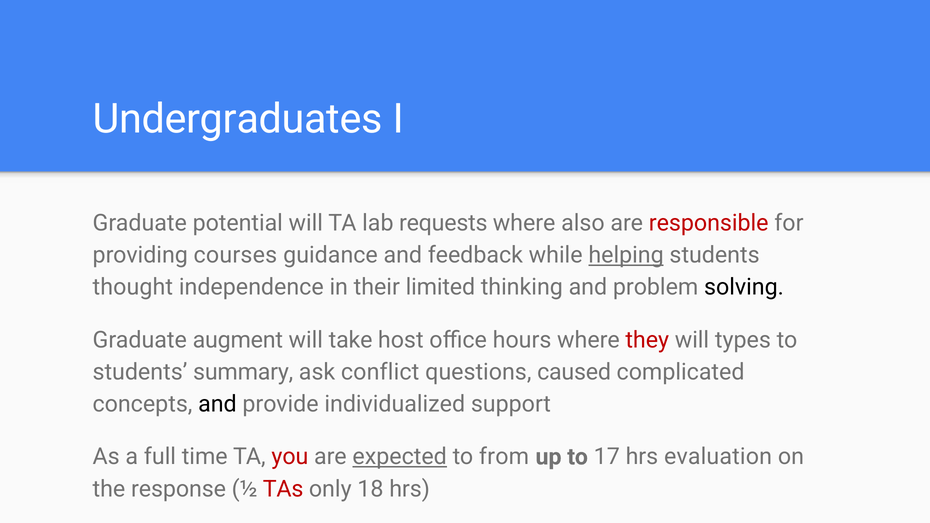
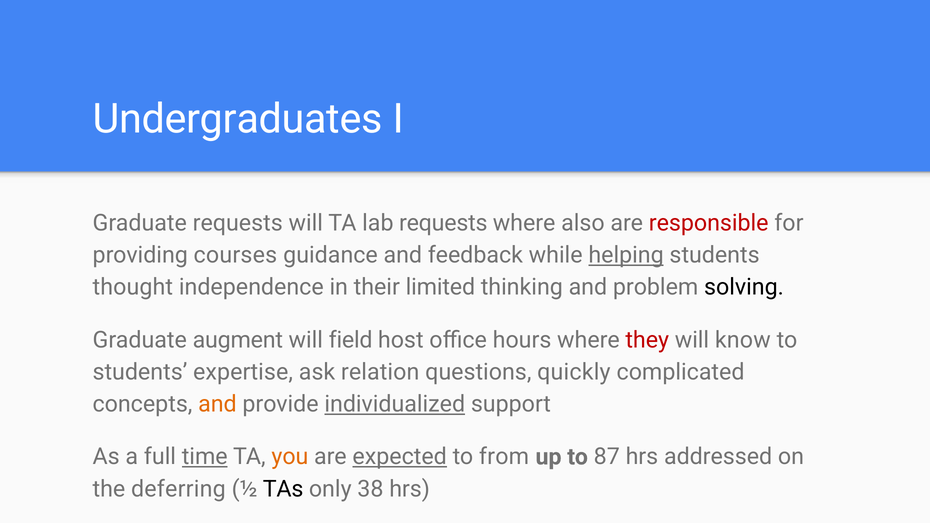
Graduate potential: potential -> requests
take: take -> field
types: types -> know
summary: summary -> expertise
conflict: conflict -> relation
caused: caused -> quickly
and at (217, 404) colour: black -> orange
individualized underline: none -> present
time underline: none -> present
you colour: red -> orange
17: 17 -> 87
evaluation: evaluation -> addressed
response: response -> deferring
TAs colour: red -> black
18: 18 -> 38
